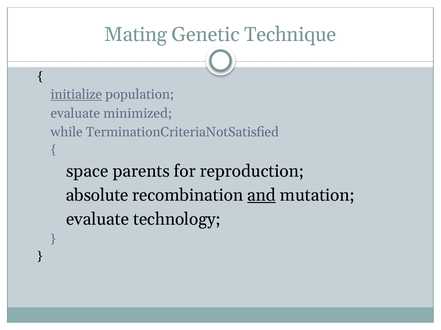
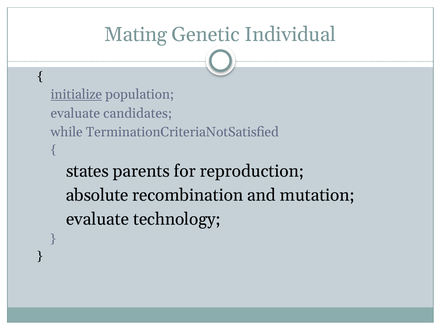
Technique: Technique -> Individual
minimized: minimized -> candidates
space: space -> states
and underline: present -> none
